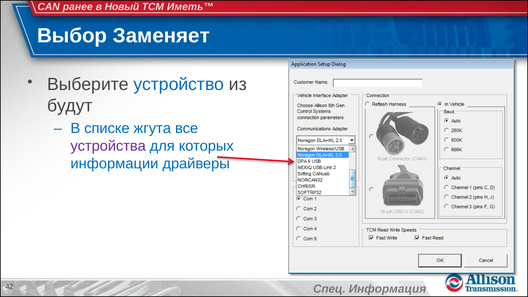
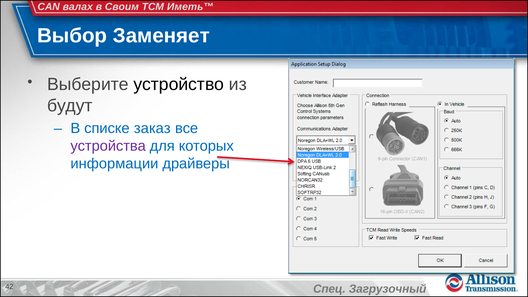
ранее: ранее -> валах
Новый: Новый -> Своим
устройство colour: blue -> black
жгута: жгута -> заказ
Информация: Информация -> Загрузочный
